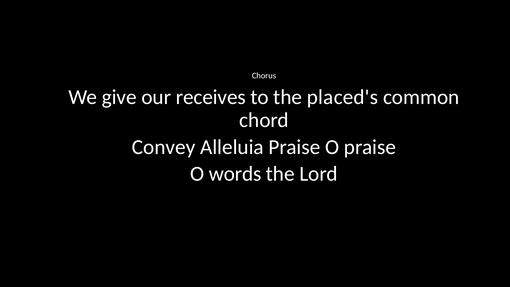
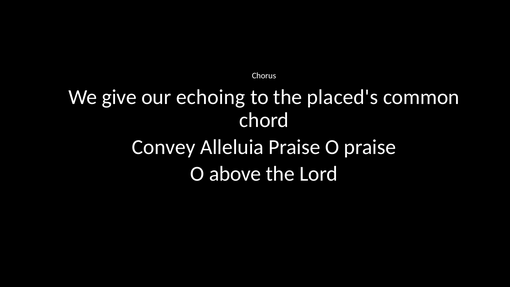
receives: receives -> echoing
words: words -> above
